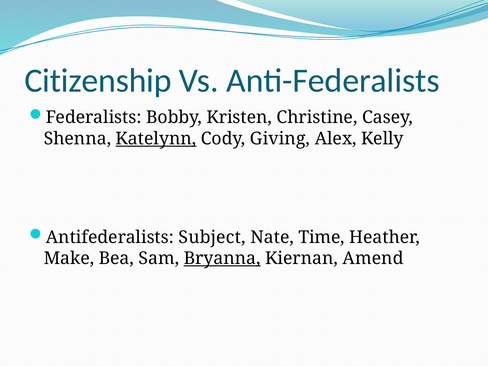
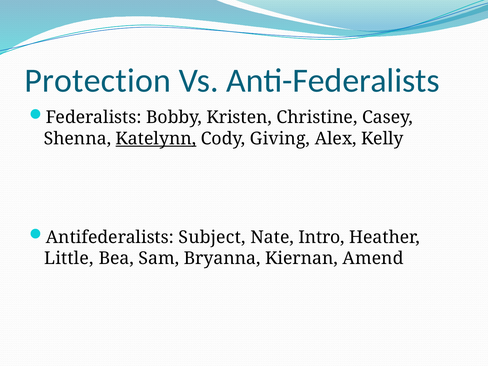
Citizenship: Citizenship -> Protection
Time: Time -> Intro
Make: Make -> Little
Bryanna underline: present -> none
